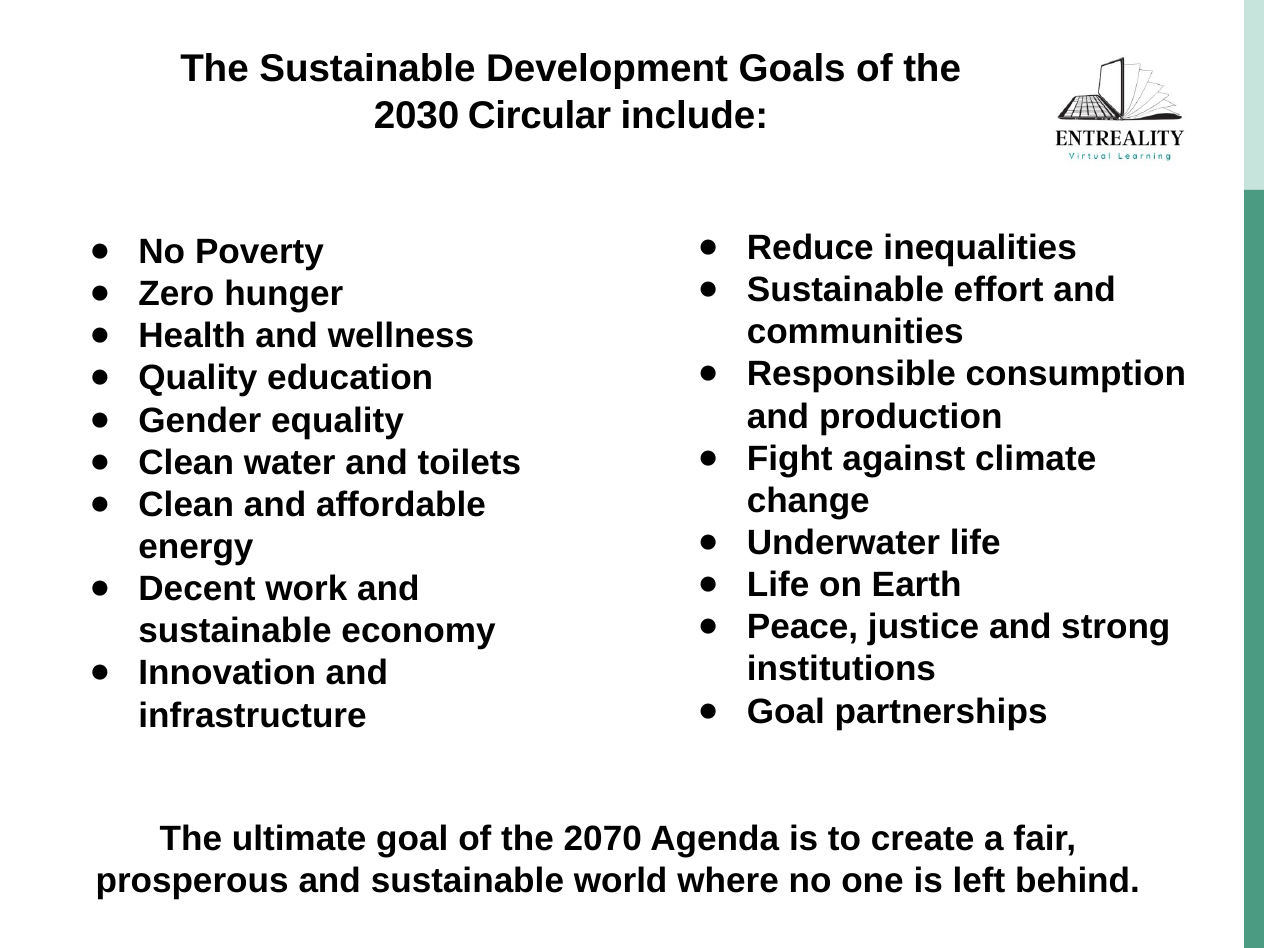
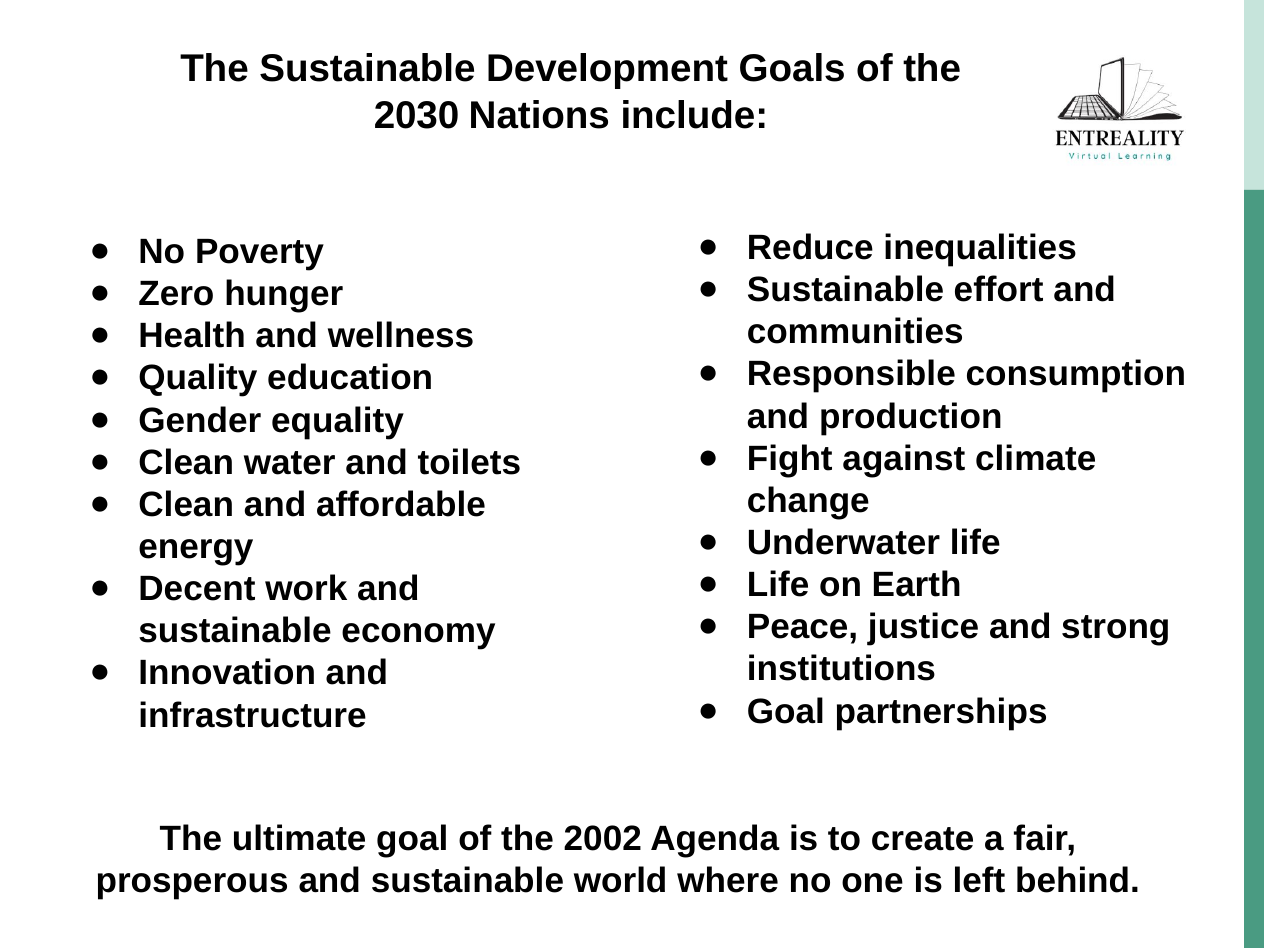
Circular: Circular -> Nations
2070: 2070 -> 2002
